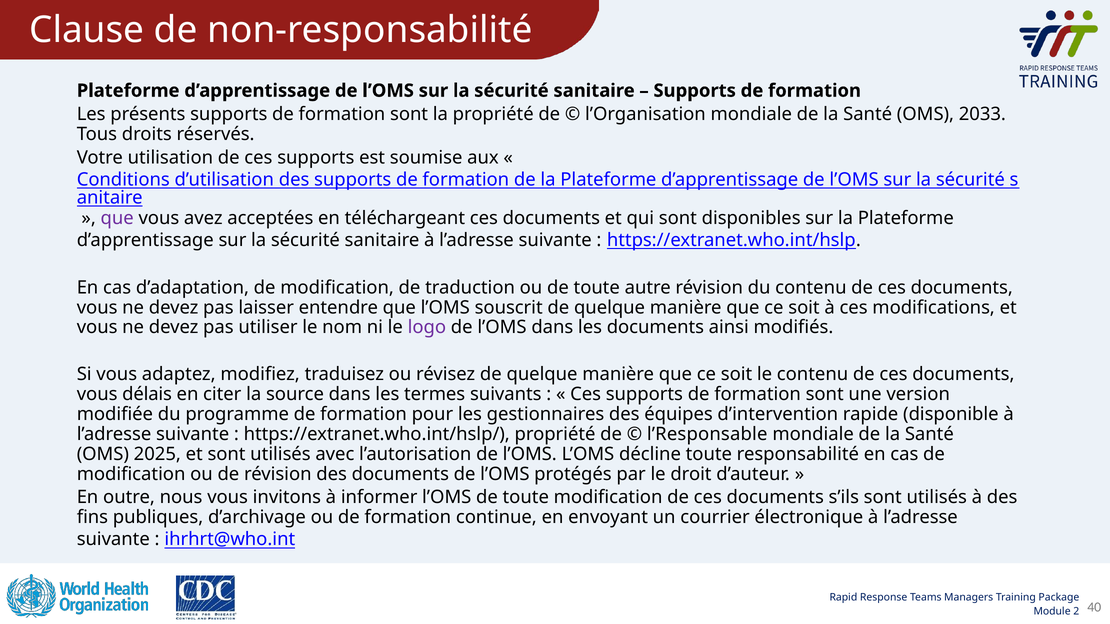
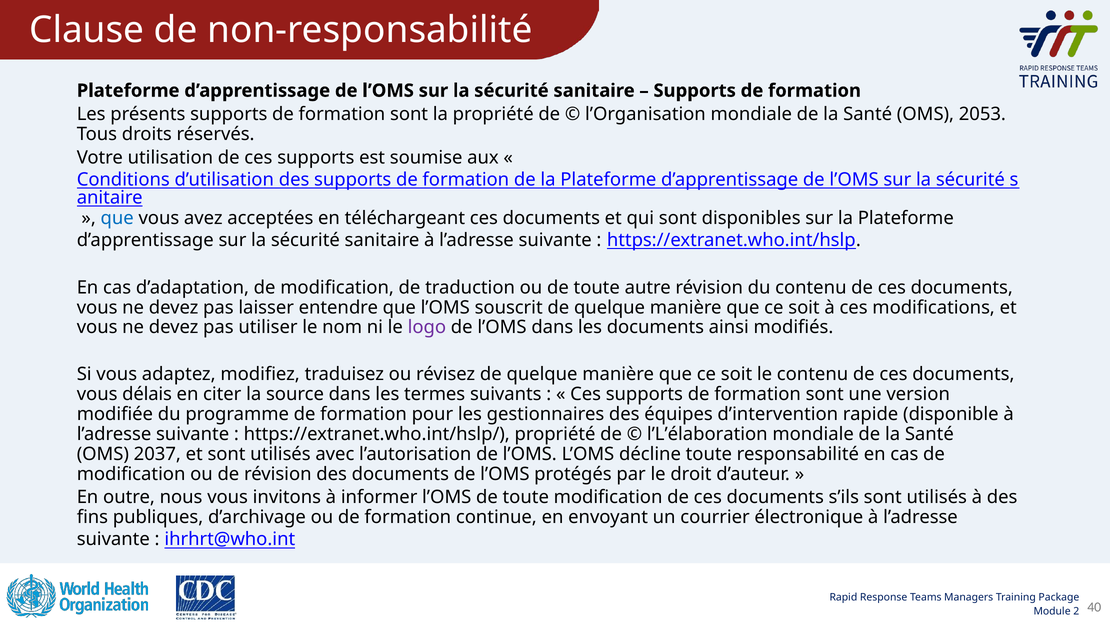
2033: 2033 -> 2053
que at (117, 218) colour: purple -> blue
l’Responsable: l’Responsable -> l’Lʼélaboration
2025: 2025 -> 2037
